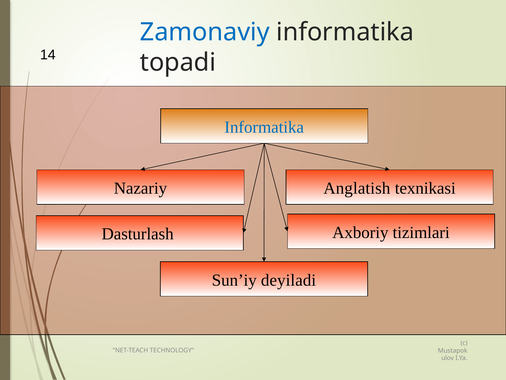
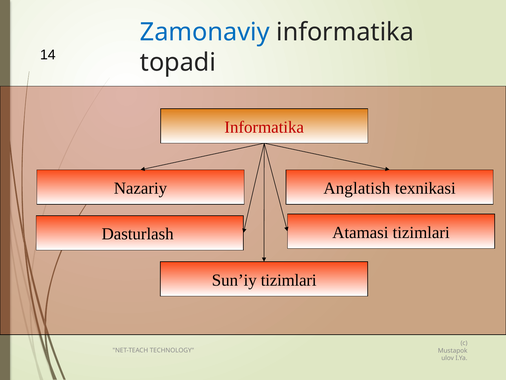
Informatika at (264, 127) colour: blue -> red
Axboriy: Axboriy -> Atamasi
Sun’iy deyiladi: deyiladi -> tizimlari
